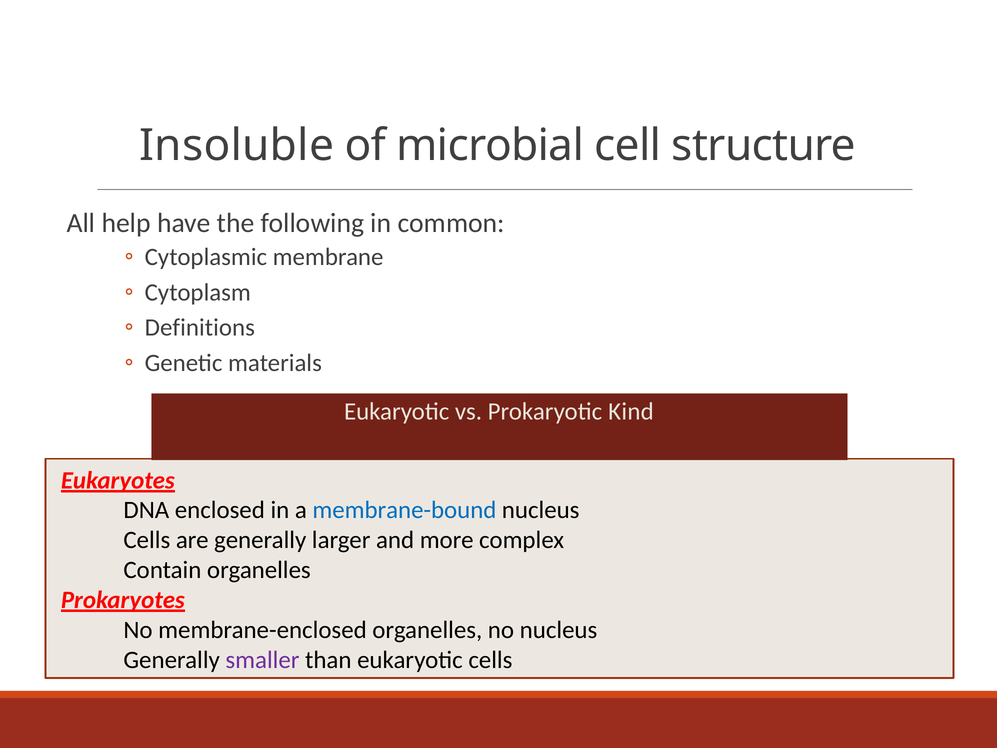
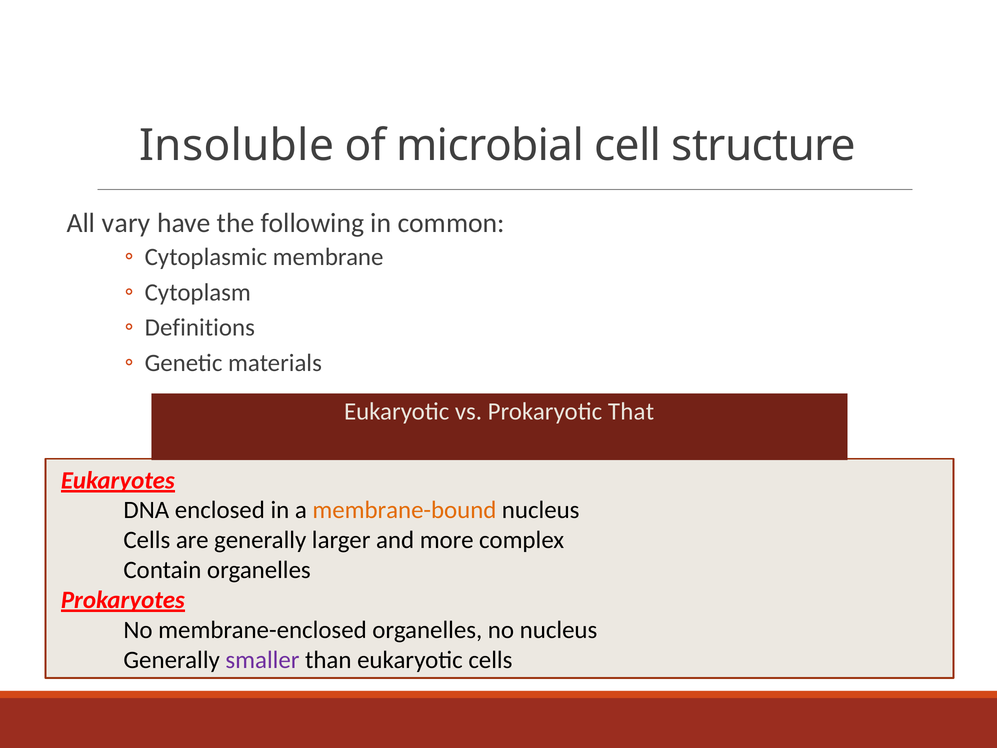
help: help -> vary
Kind: Kind -> That
membrane-bound colour: blue -> orange
